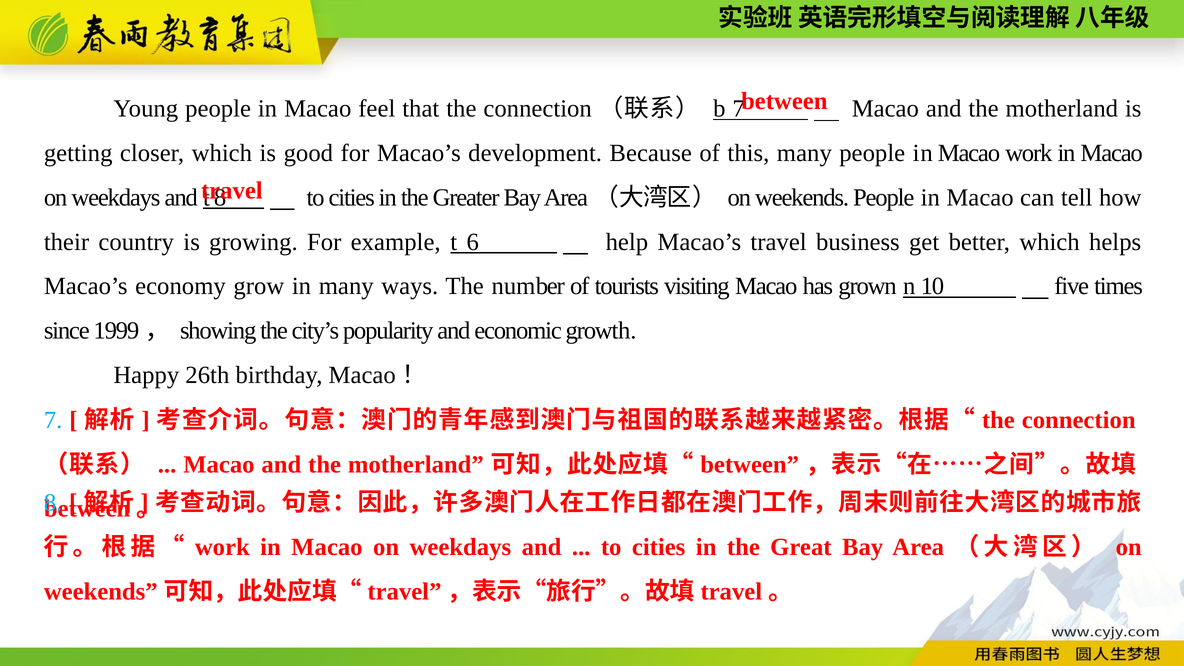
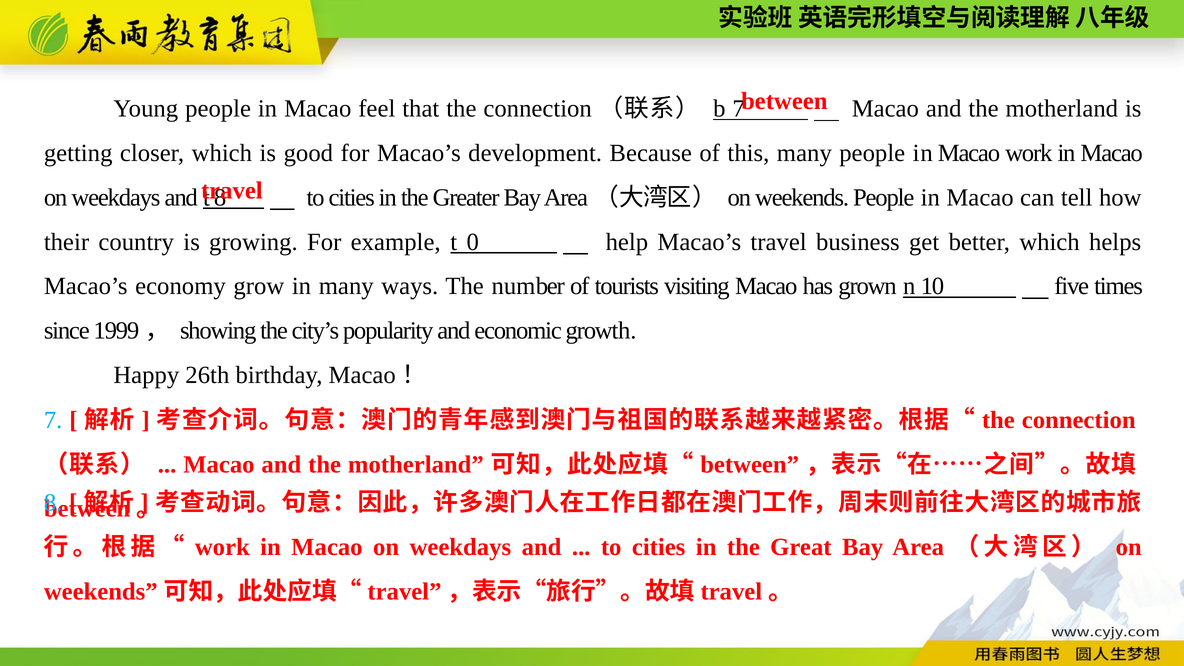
6: 6 -> 0
